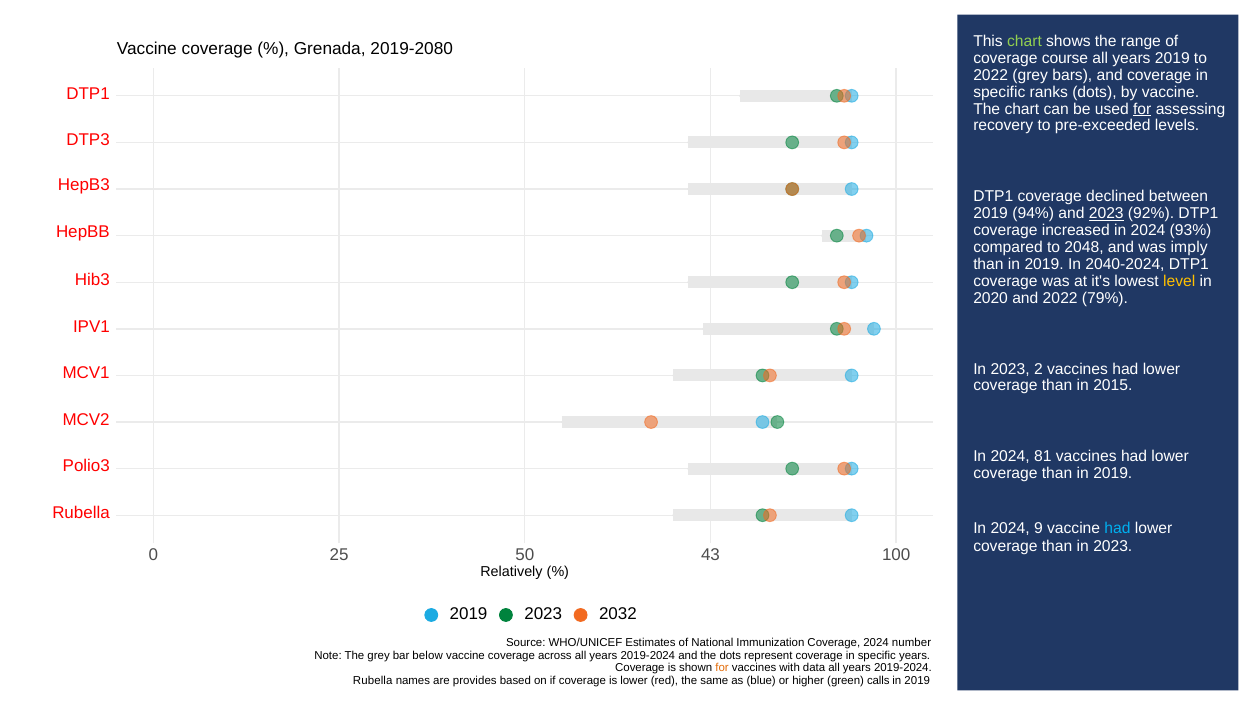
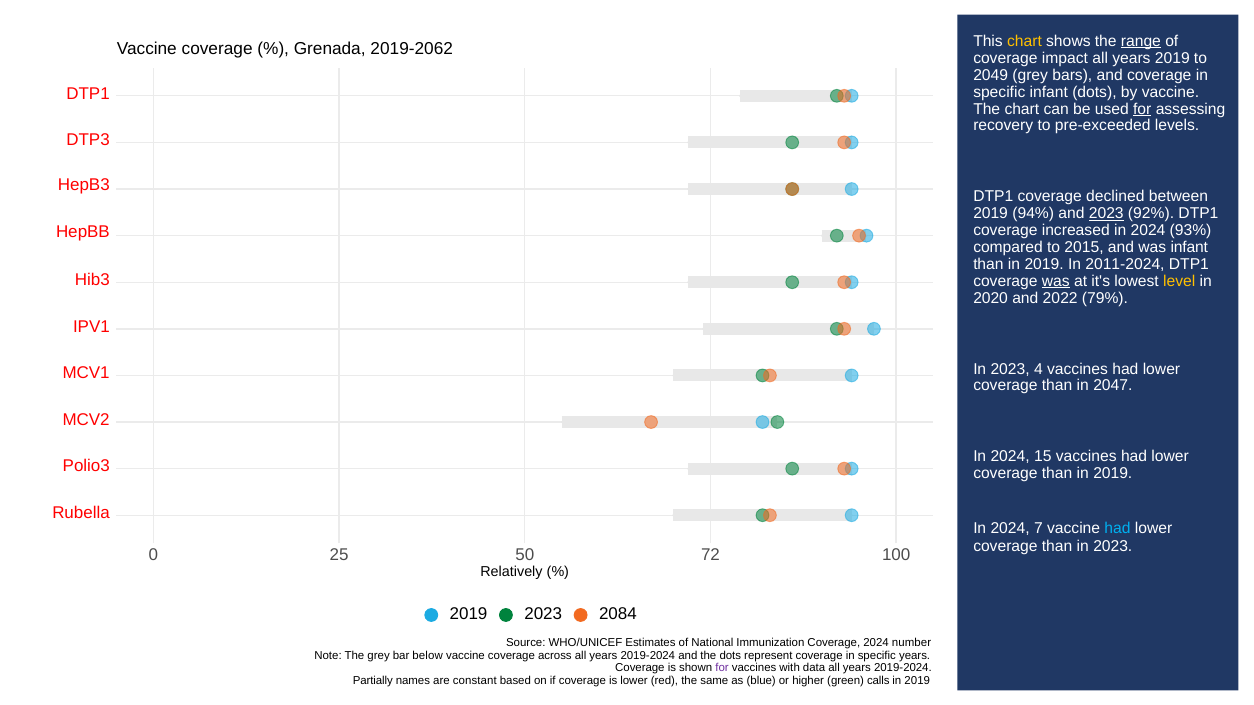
chart at (1024, 41) colour: light green -> yellow
range underline: none -> present
2019-2080: 2019-2080 -> 2019-2062
course: course -> impact
2022 at (991, 75): 2022 -> 2049
specific ranks: ranks -> infant
2048: 2048 -> 2015
was imply: imply -> infant
2040-2024: 2040-2024 -> 2011-2024
was at (1056, 281) underline: none -> present
2: 2 -> 4
2015: 2015 -> 2047
81: 81 -> 15
9: 9 -> 7
43: 43 -> 72
2032: 2032 -> 2084
for at (722, 668) colour: orange -> purple
Rubella at (373, 681): Rubella -> Partially
provides: provides -> constant
